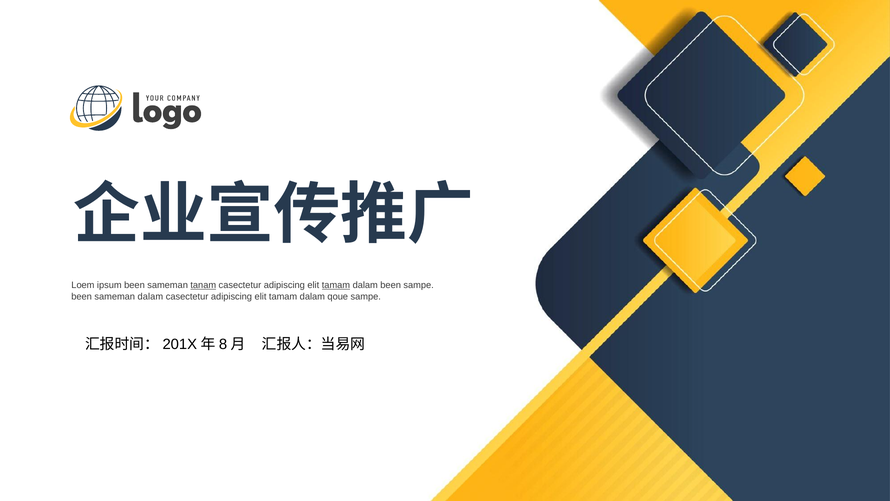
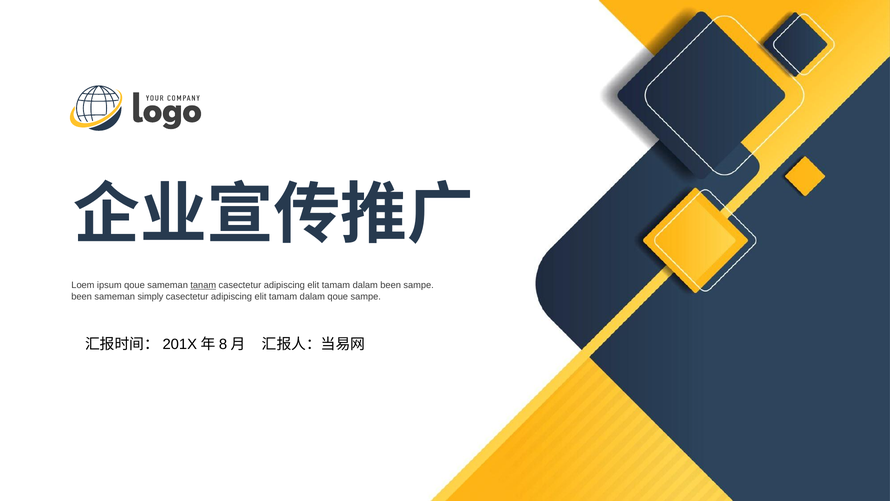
ipsum been: been -> qoue
tamam at (336, 285) underline: present -> none
sameman dalam: dalam -> simply
